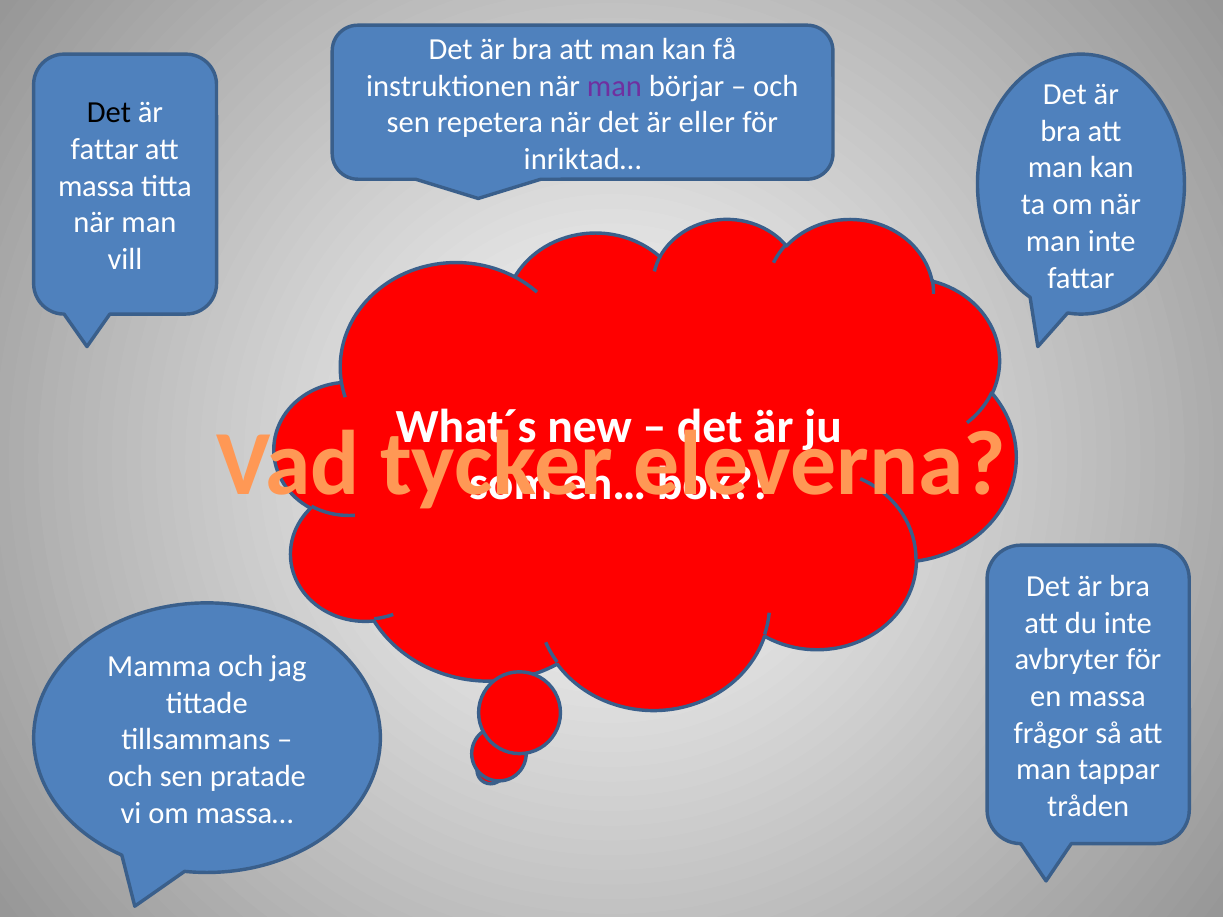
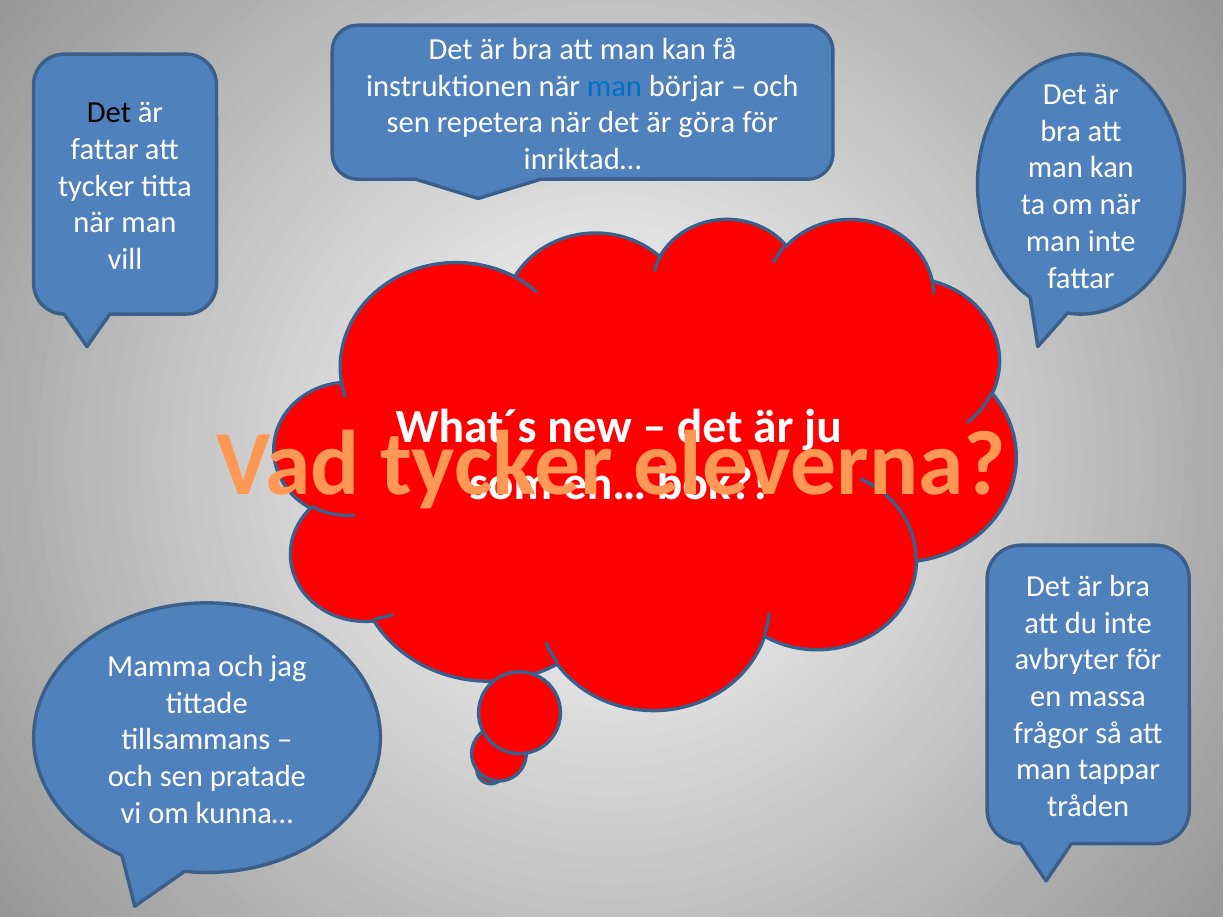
man at (614, 86) colour: purple -> blue
eller: eller -> göra
massa at (96, 186): massa -> tycker
massa…: massa… -> kunna…
